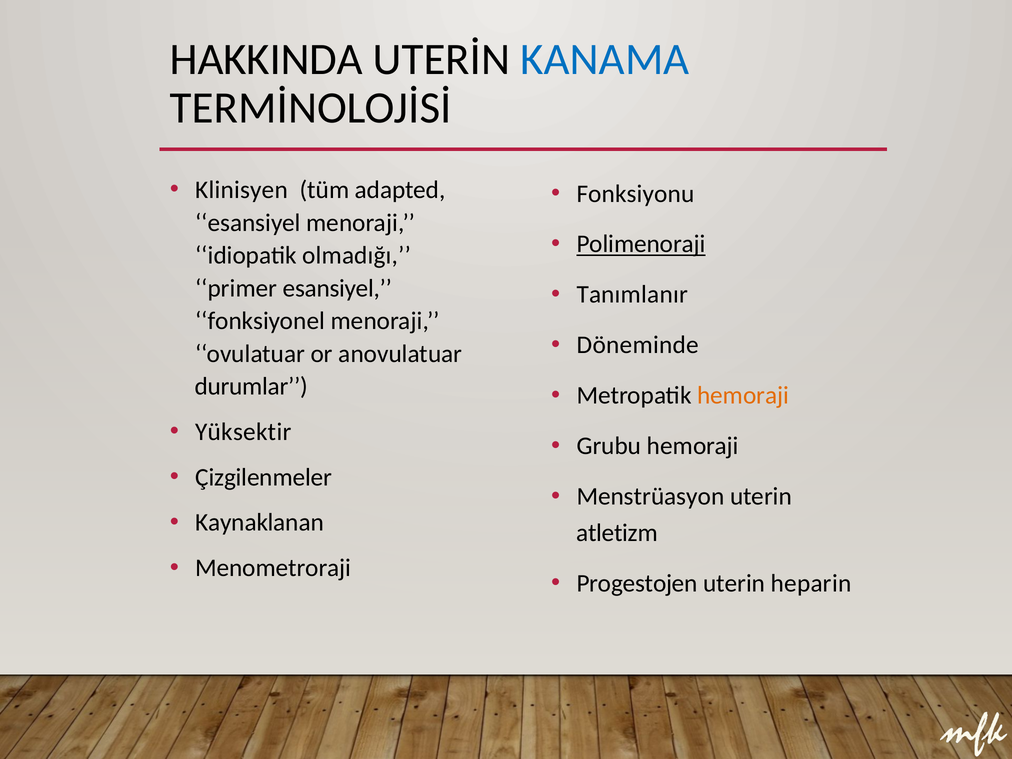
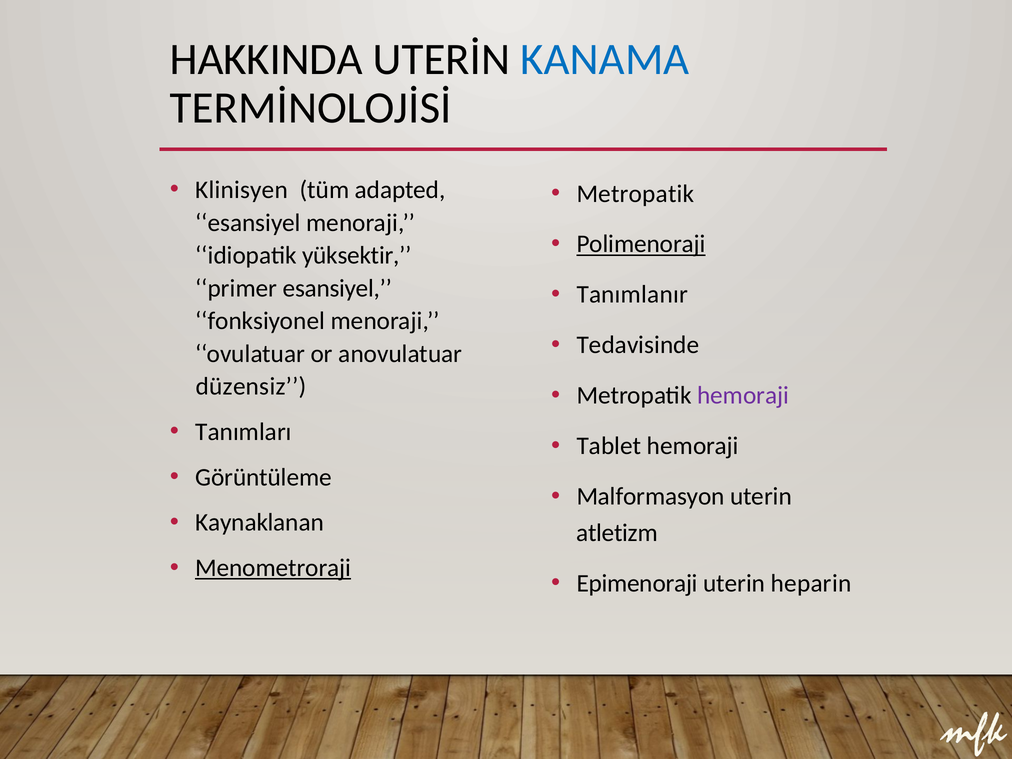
Fonksiyonu at (635, 194): Fonksiyonu -> Metropatik
olmadığı: olmadığı -> yüksektir
Döneminde: Döneminde -> Tedavisinde
durumlar: durumlar -> düzensiz
hemoraji at (743, 396) colour: orange -> purple
Yüksektir: Yüksektir -> Tanımları
Grubu: Grubu -> Tablet
Çizgilenmeler: Çizgilenmeler -> Görüntüleme
Menstrüasyon: Menstrüasyon -> Malformasyon
Menometroraji underline: none -> present
Progestojen: Progestojen -> Epimenoraji
